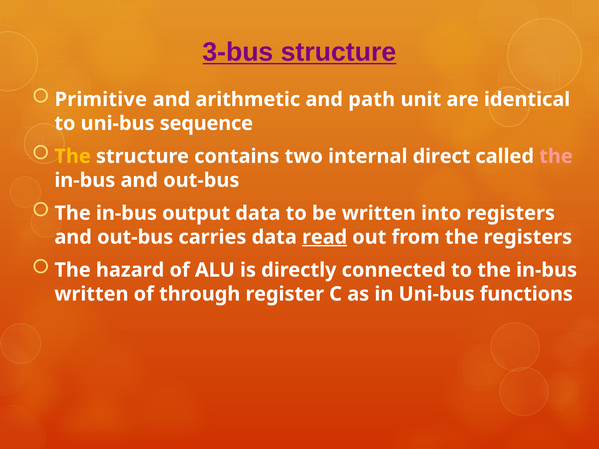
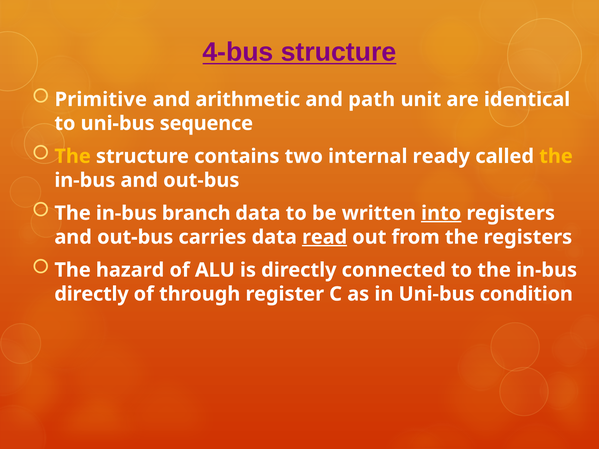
3-bus: 3-bus -> 4-bus
direct: direct -> ready
the at (556, 156) colour: pink -> yellow
output: output -> branch
into underline: none -> present
written at (91, 294): written -> directly
functions: functions -> condition
